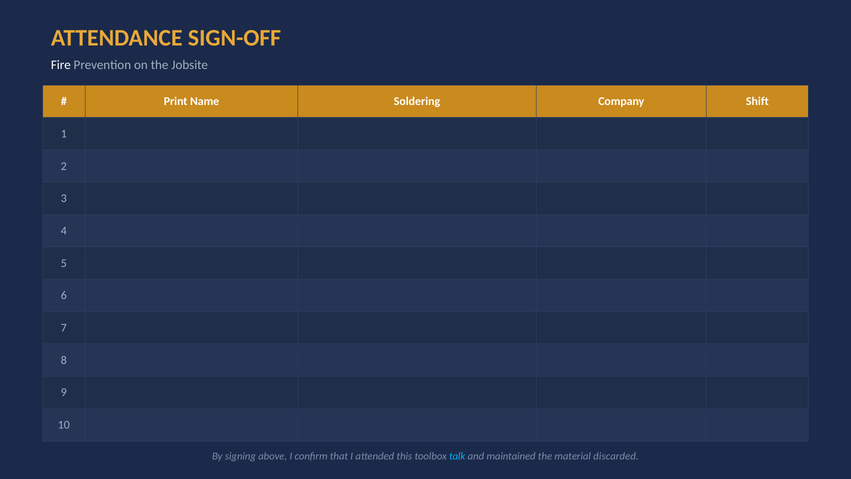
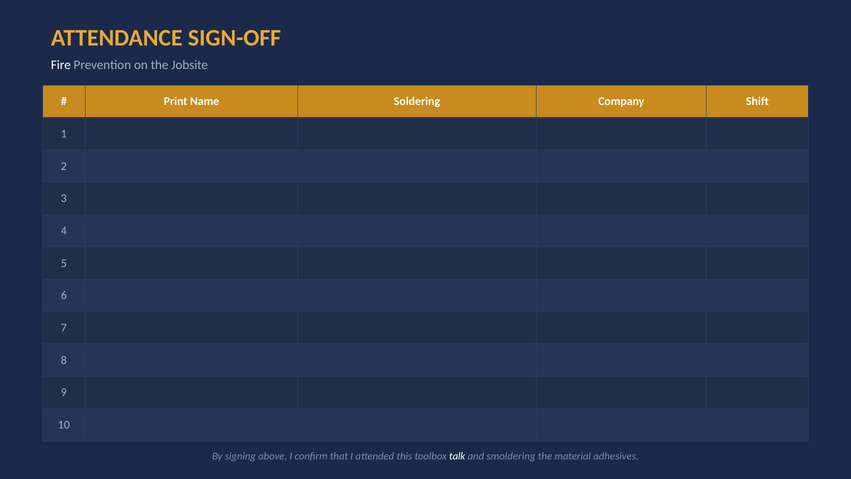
talk colour: light blue -> white
maintained: maintained -> smoldering
discarded: discarded -> adhesives
